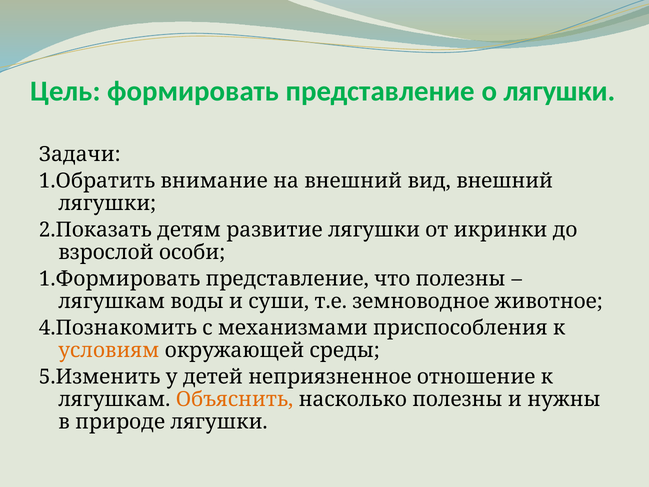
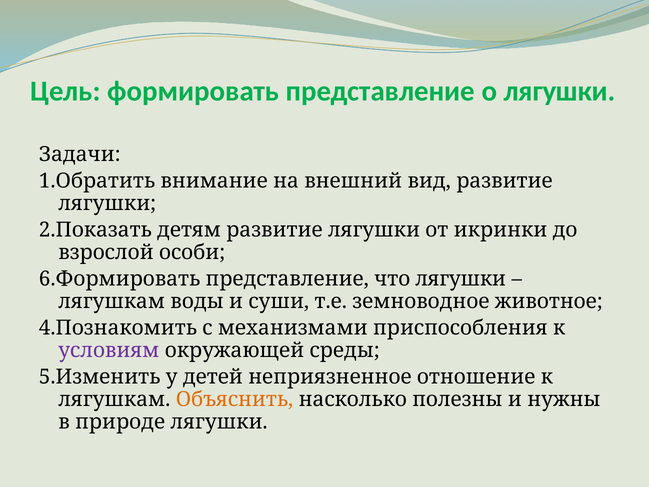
вид внешний: внешний -> развитие
1.Формировать: 1.Формировать -> 6.Формировать
что полезны: полезны -> лягушки
условиям colour: orange -> purple
